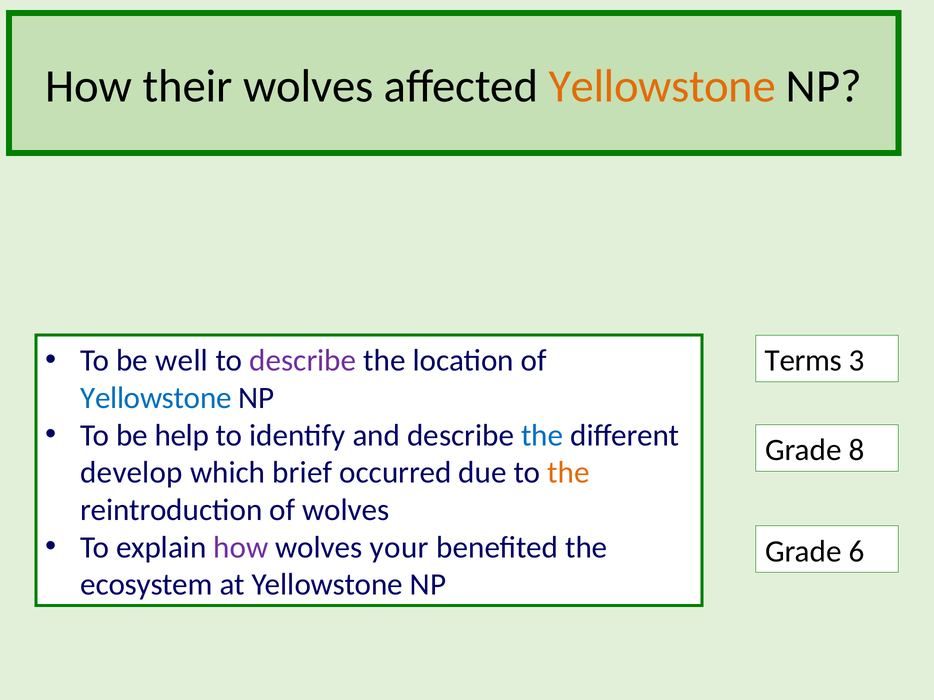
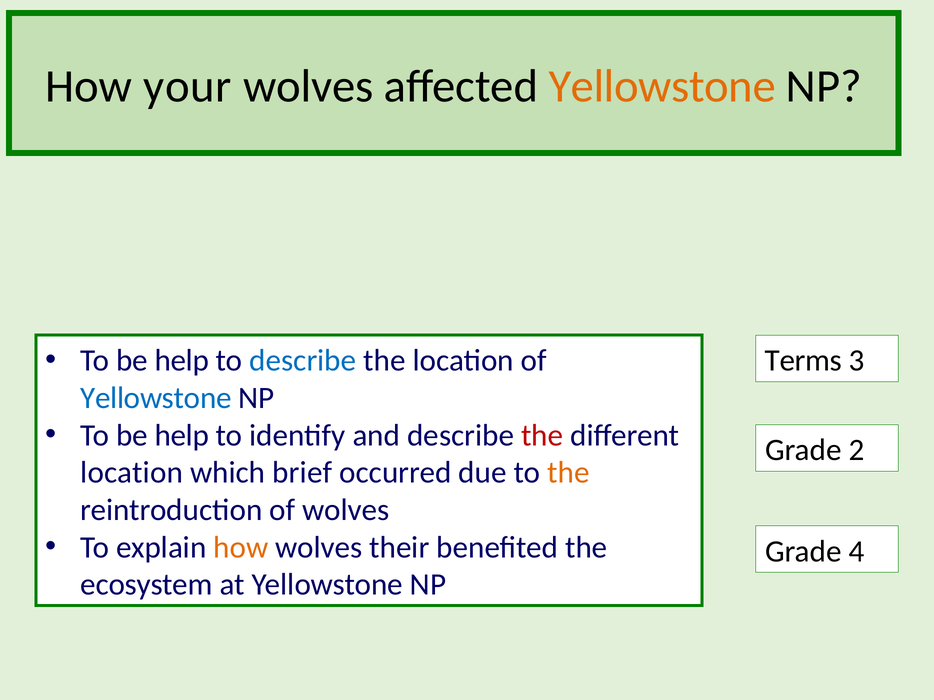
their: their -> your
well at (182, 361): well -> help
describe at (303, 361) colour: purple -> blue
the at (542, 436) colour: blue -> red
8: 8 -> 2
develop at (132, 473): develop -> location
how at (241, 548) colour: purple -> orange
your: your -> their
6: 6 -> 4
